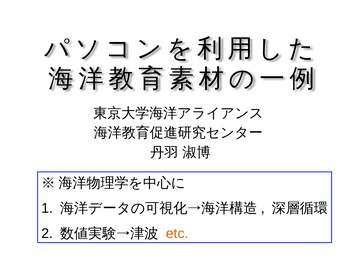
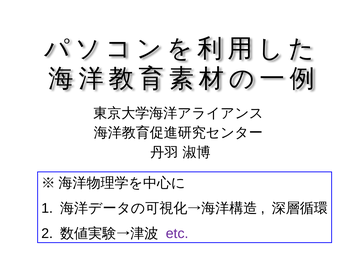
etc colour: orange -> purple
